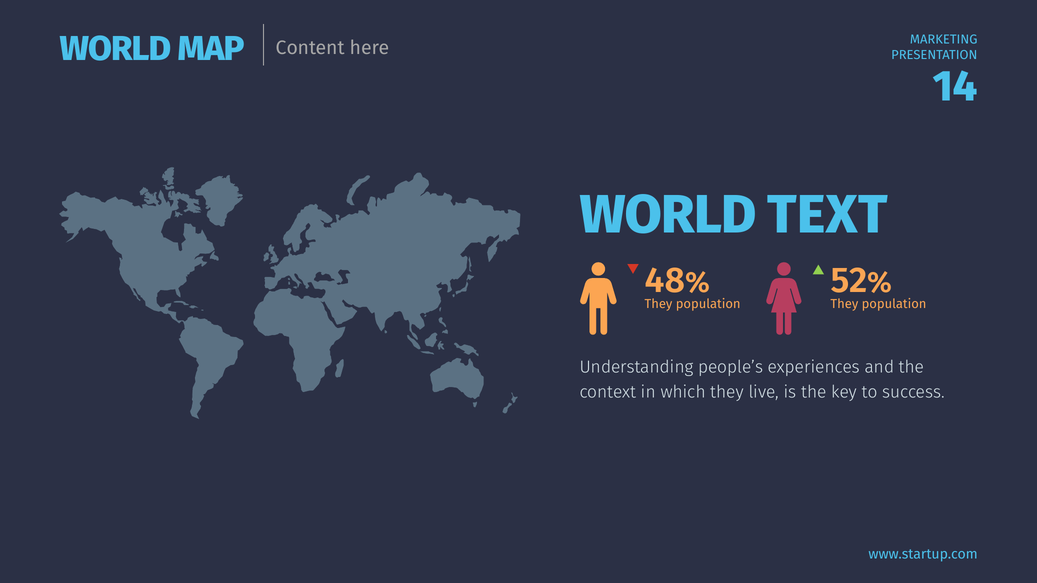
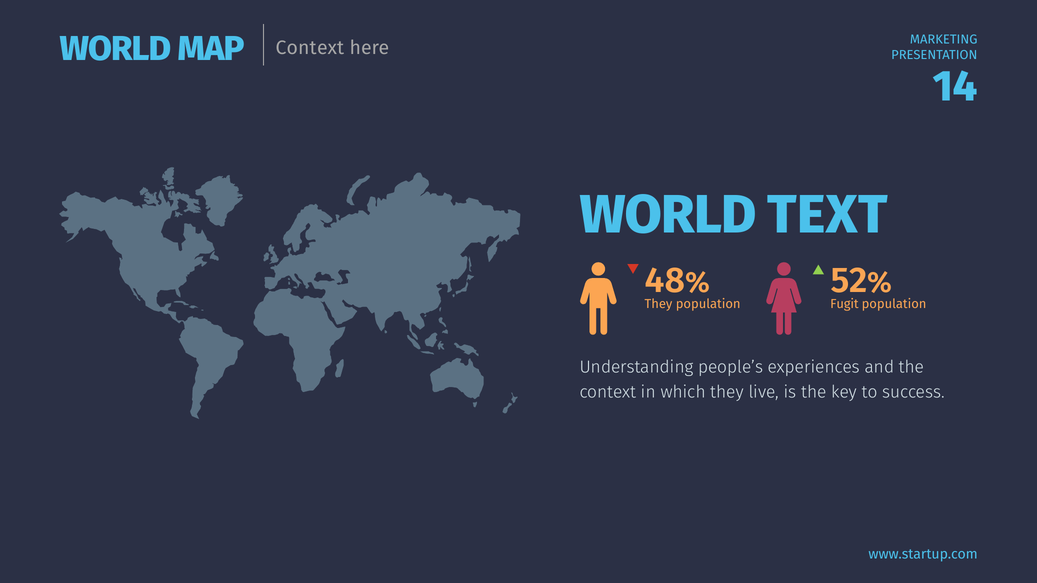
MAP Content: Content -> Context
They at (844, 304): They -> Fugit
